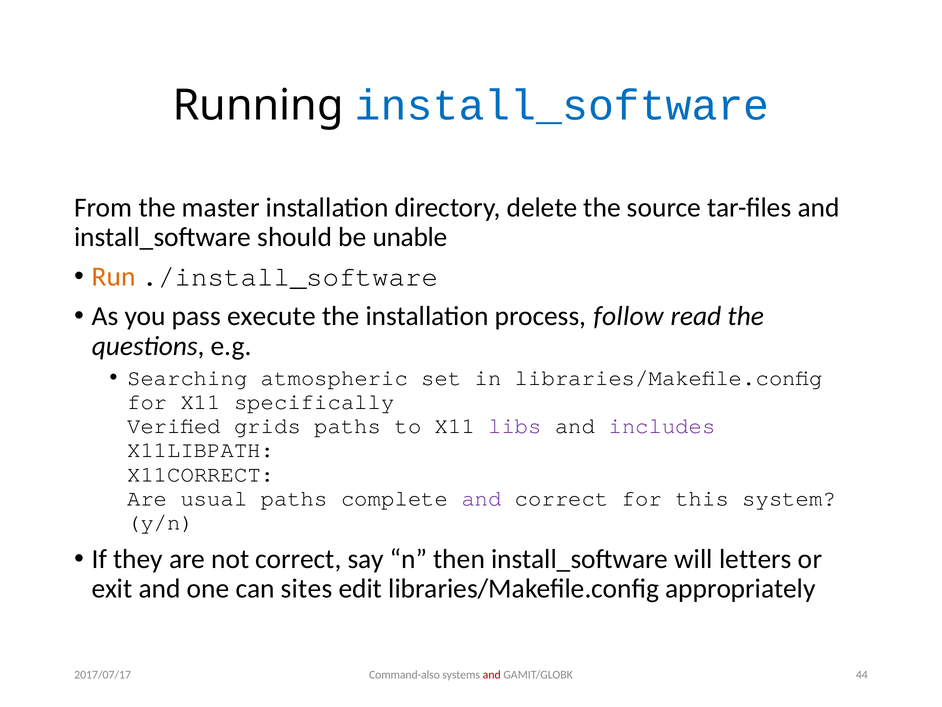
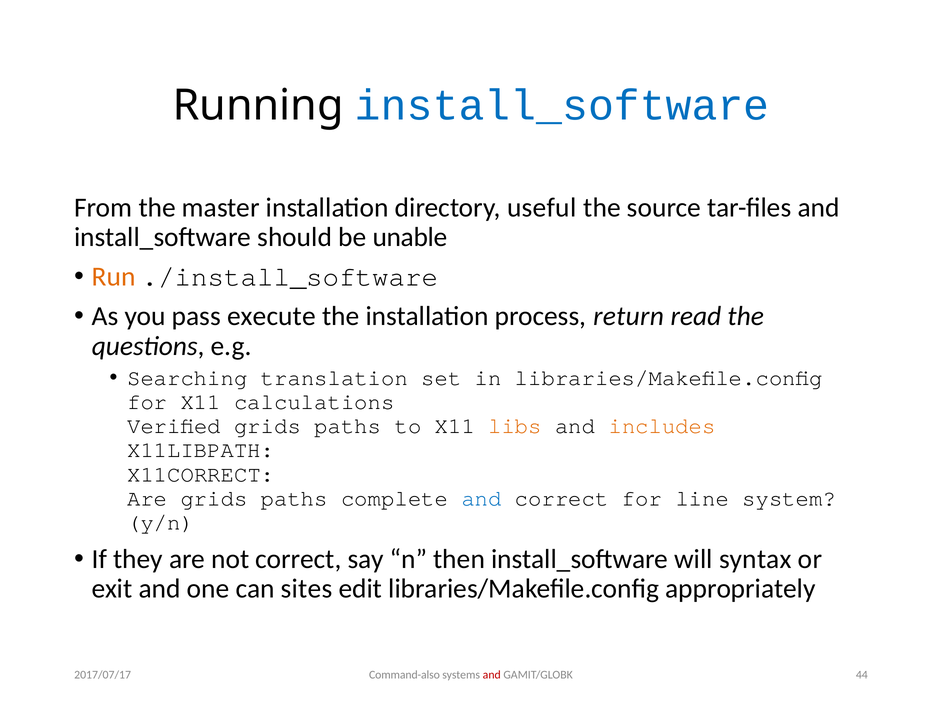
delete: delete -> useful
follow: follow -> return
atmospheric: atmospheric -> translation
specifically: specifically -> calculations
libs colour: purple -> orange
includes colour: purple -> orange
Are usual: usual -> grids
and at (482, 498) colour: purple -> blue
this: this -> line
letters: letters -> syntax
